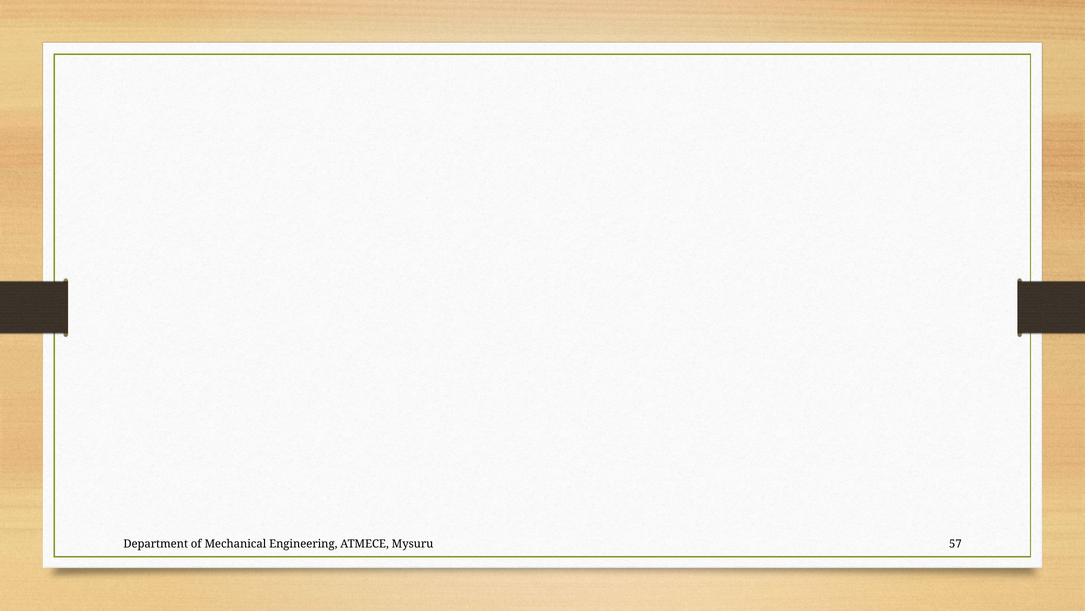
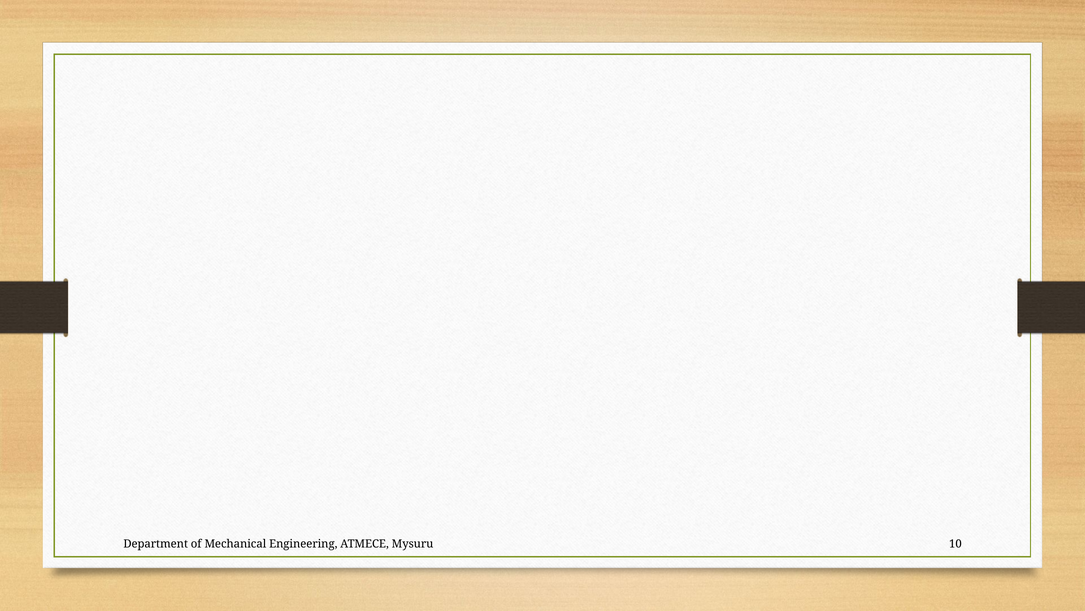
57: 57 -> 10
